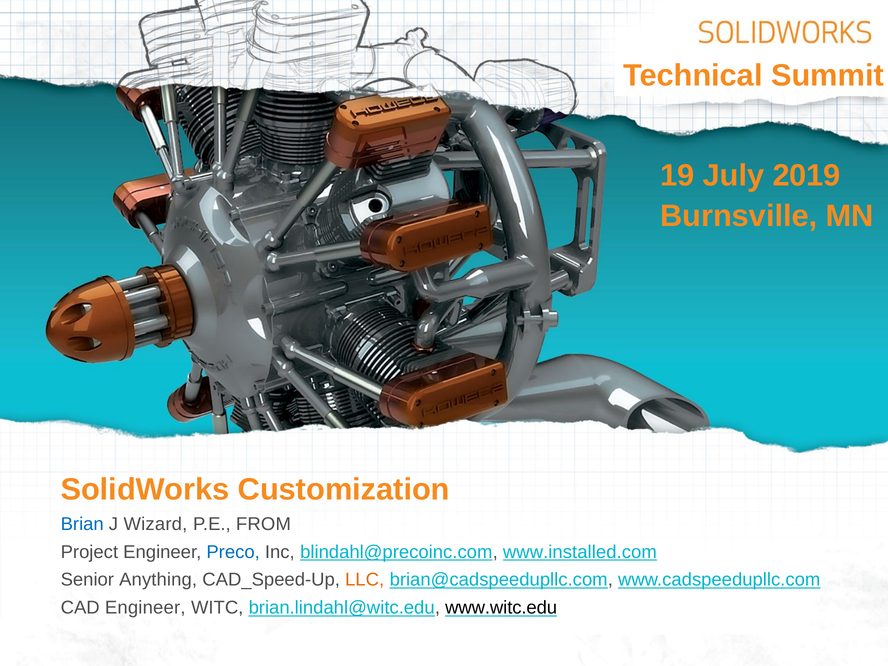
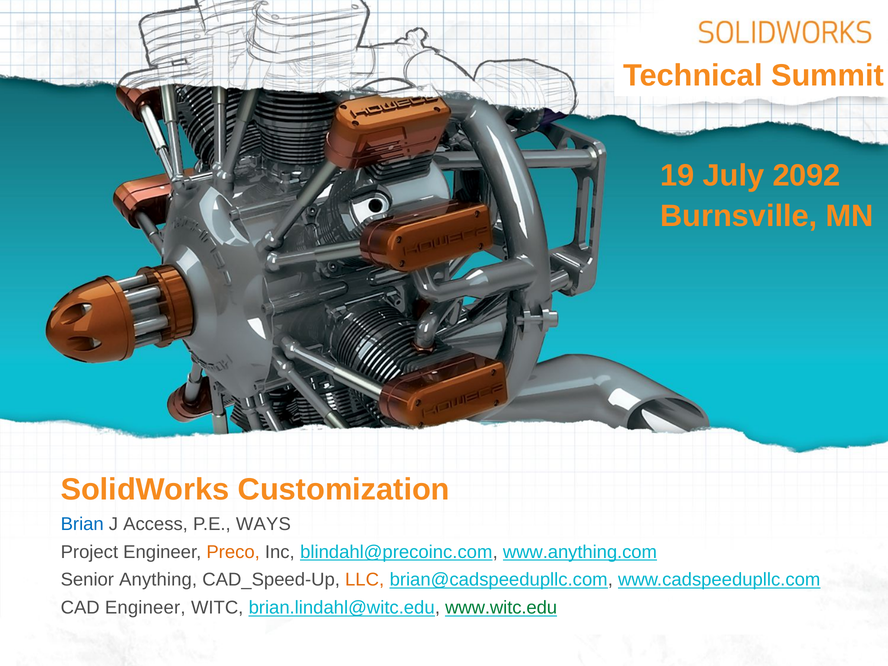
2019: 2019 -> 2092
Wizard: Wizard -> Access
FROM: FROM -> WAYS
Preco colour: blue -> orange
www.installed.com: www.installed.com -> www.anything.com
www.witc.edu colour: black -> green
